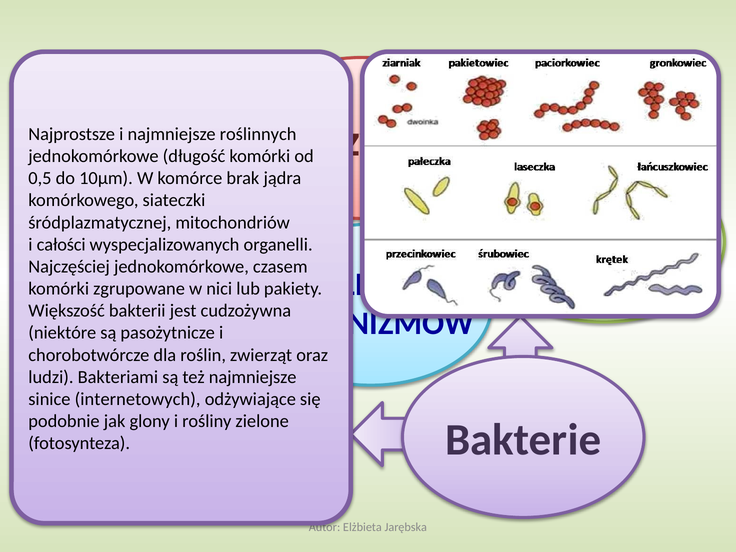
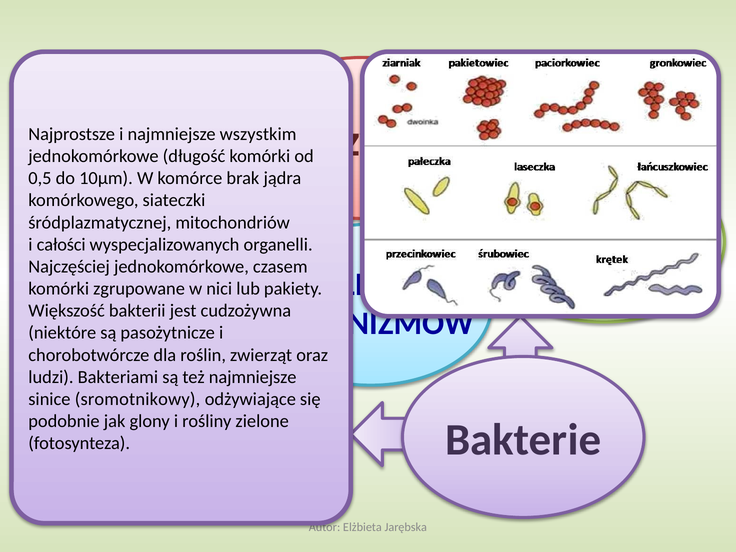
roślinnych: roślinnych -> wszystkim
internetowych: internetowych -> sromotnikowy
